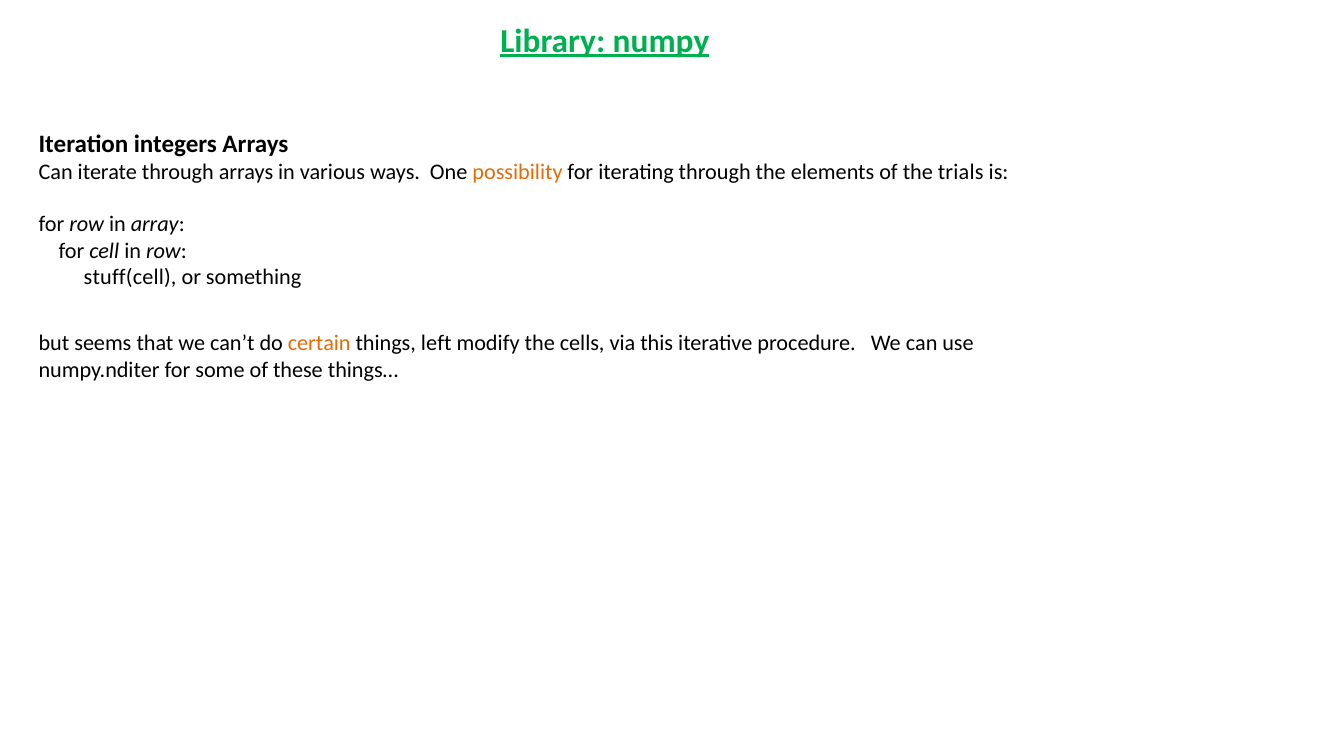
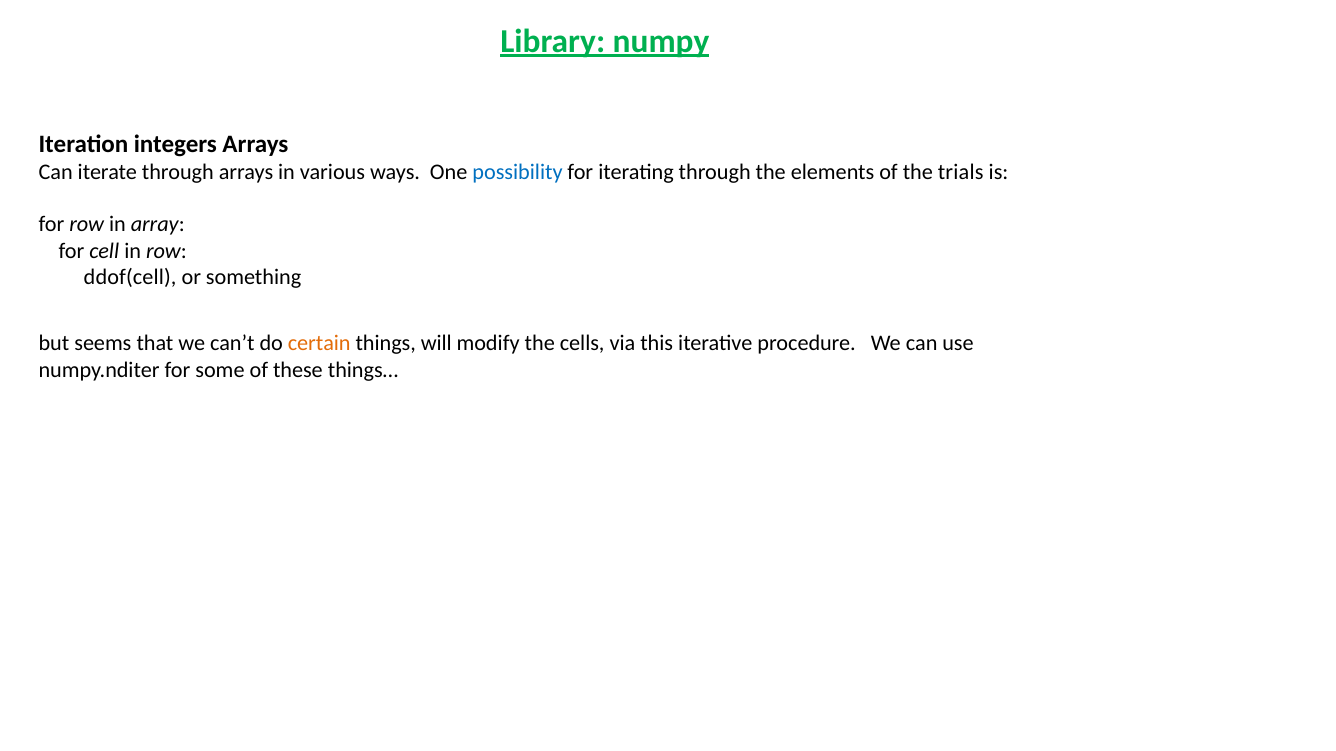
possibility colour: orange -> blue
stuff(cell: stuff(cell -> ddof(cell
left: left -> will
